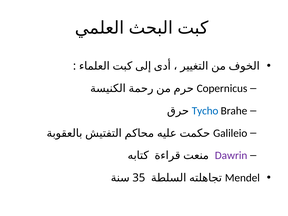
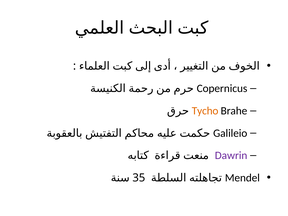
Tycho colour: blue -> orange
